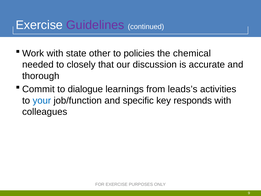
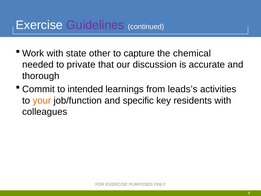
policies: policies -> capture
closely: closely -> private
dialogue: dialogue -> intended
your colour: blue -> orange
responds: responds -> residents
